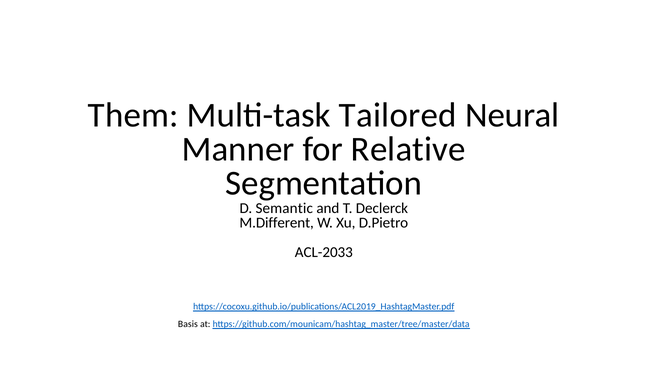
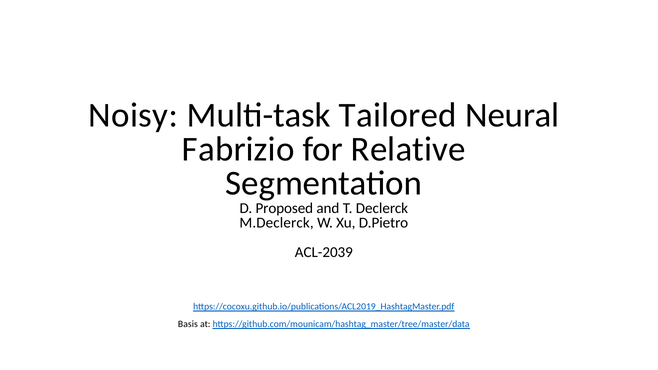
Them: Them -> Noisy
Manner: Manner -> Fabrizio
Semantic: Semantic -> Proposed
M.Different: M.Different -> M.Declerck
ACL-2033: ACL-2033 -> ACL-2039
